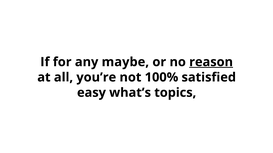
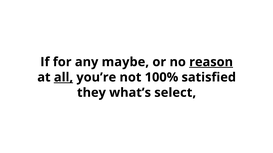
all underline: none -> present
easy: easy -> they
topics: topics -> select
